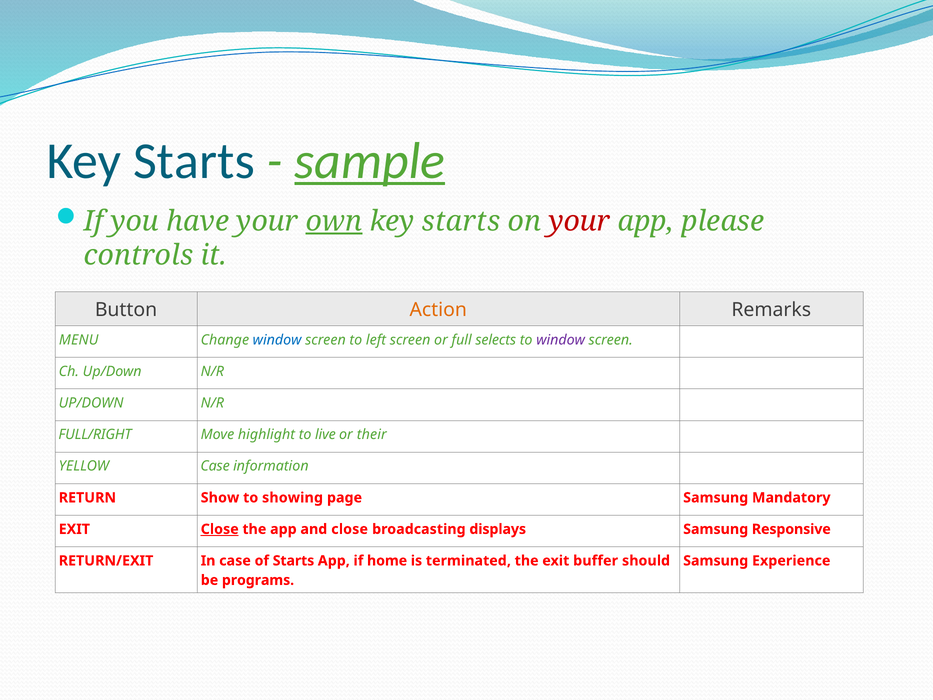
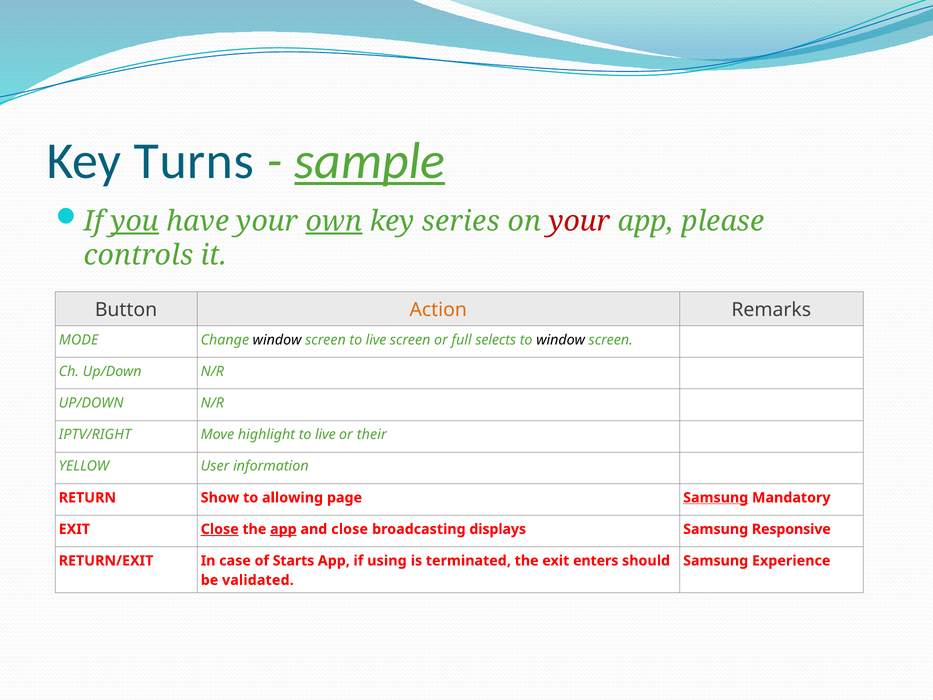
Starts at (194, 161): Starts -> Turns
you underline: none -> present
starts at (461, 221): starts -> series
MENU: MENU -> MODE
window at (277, 340) colour: blue -> black
screen to left: left -> live
window at (561, 340) colour: purple -> black
FULL/RIGHT: FULL/RIGHT -> IPTV/RIGHT
YELLOW Case: Case -> User
showing: showing -> allowing
Samsung at (716, 498) underline: none -> present
app at (283, 529) underline: none -> present
home: home -> using
buffer: buffer -> enters
programs: programs -> validated
